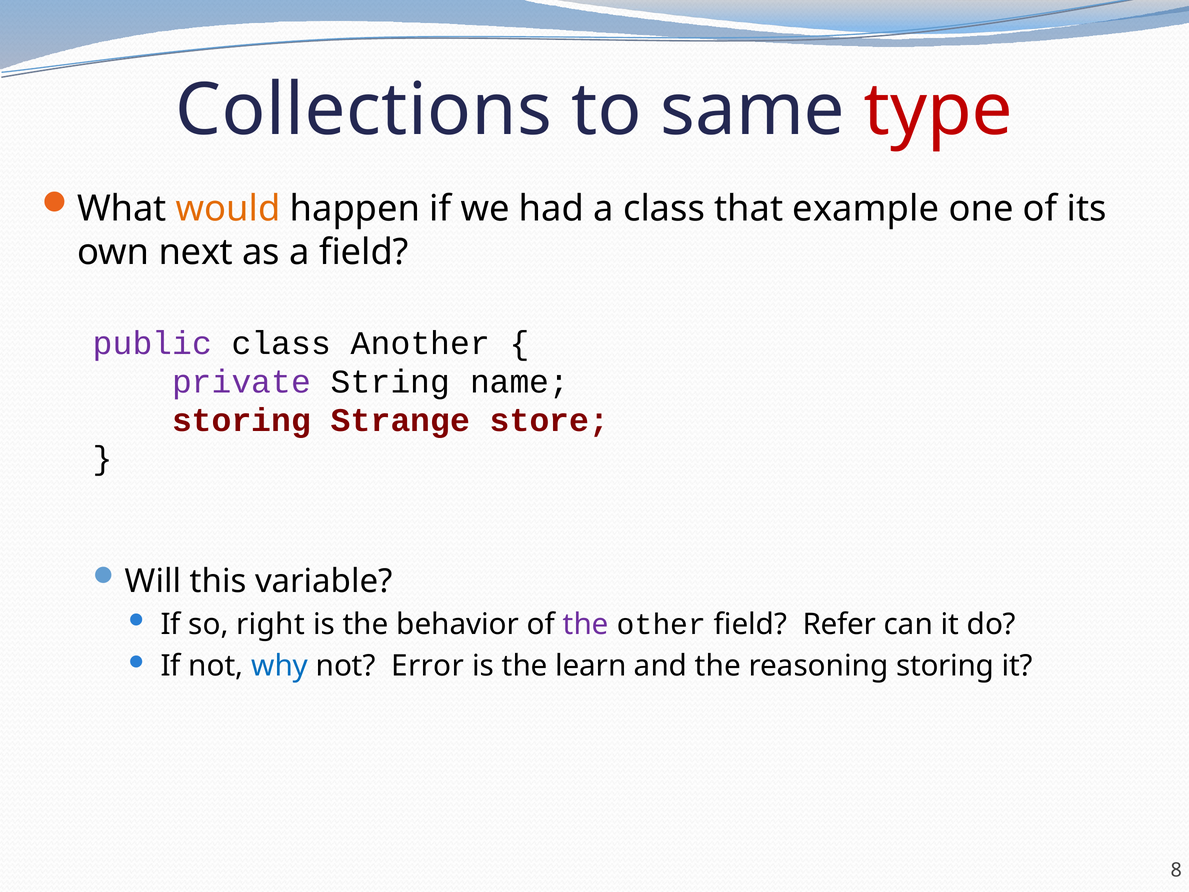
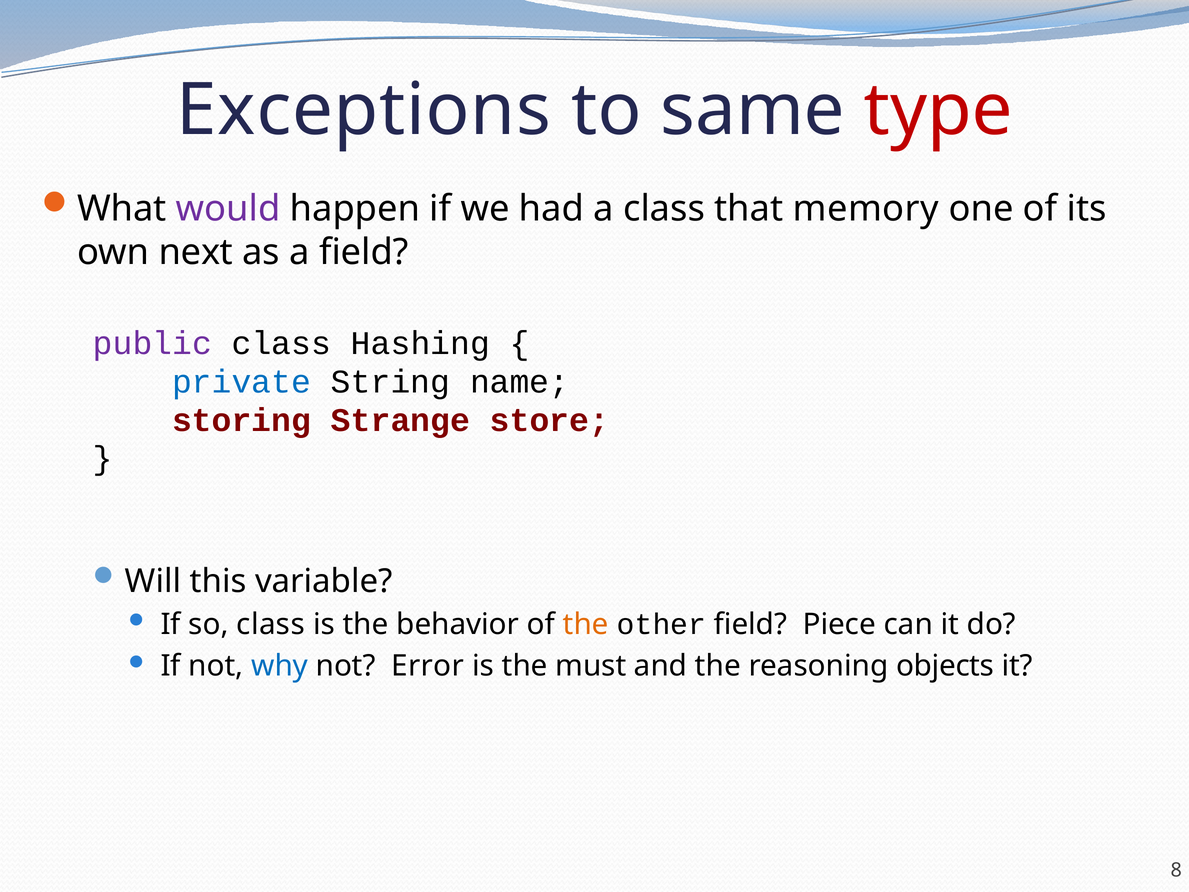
Collections: Collections -> Exceptions
would colour: orange -> purple
example: example -> memory
Another: Another -> Hashing
private colour: purple -> blue
so right: right -> class
the at (586, 624) colour: purple -> orange
Refer: Refer -> Piece
learn: learn -> must
reasoning storing: storing -> objects
